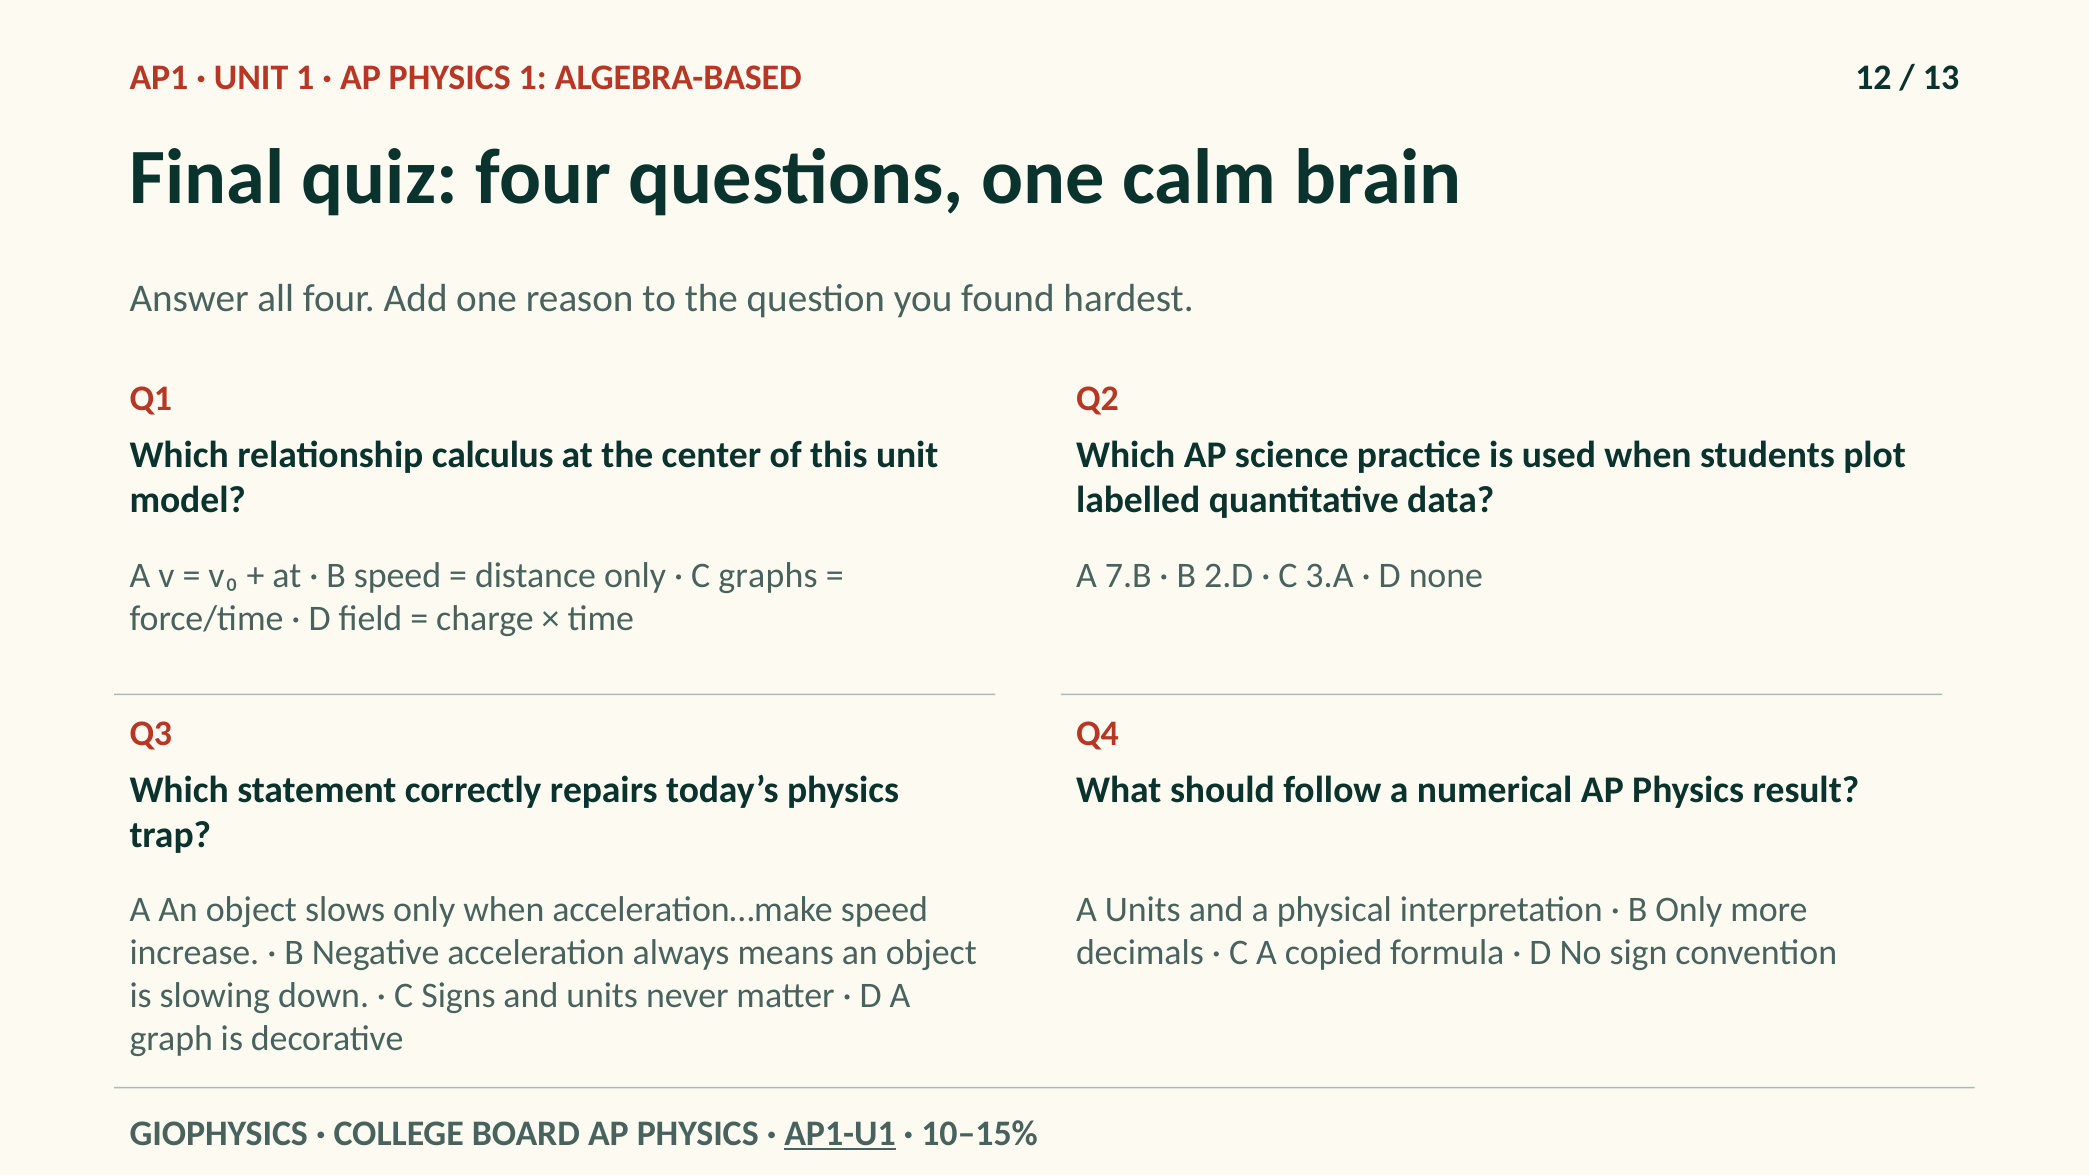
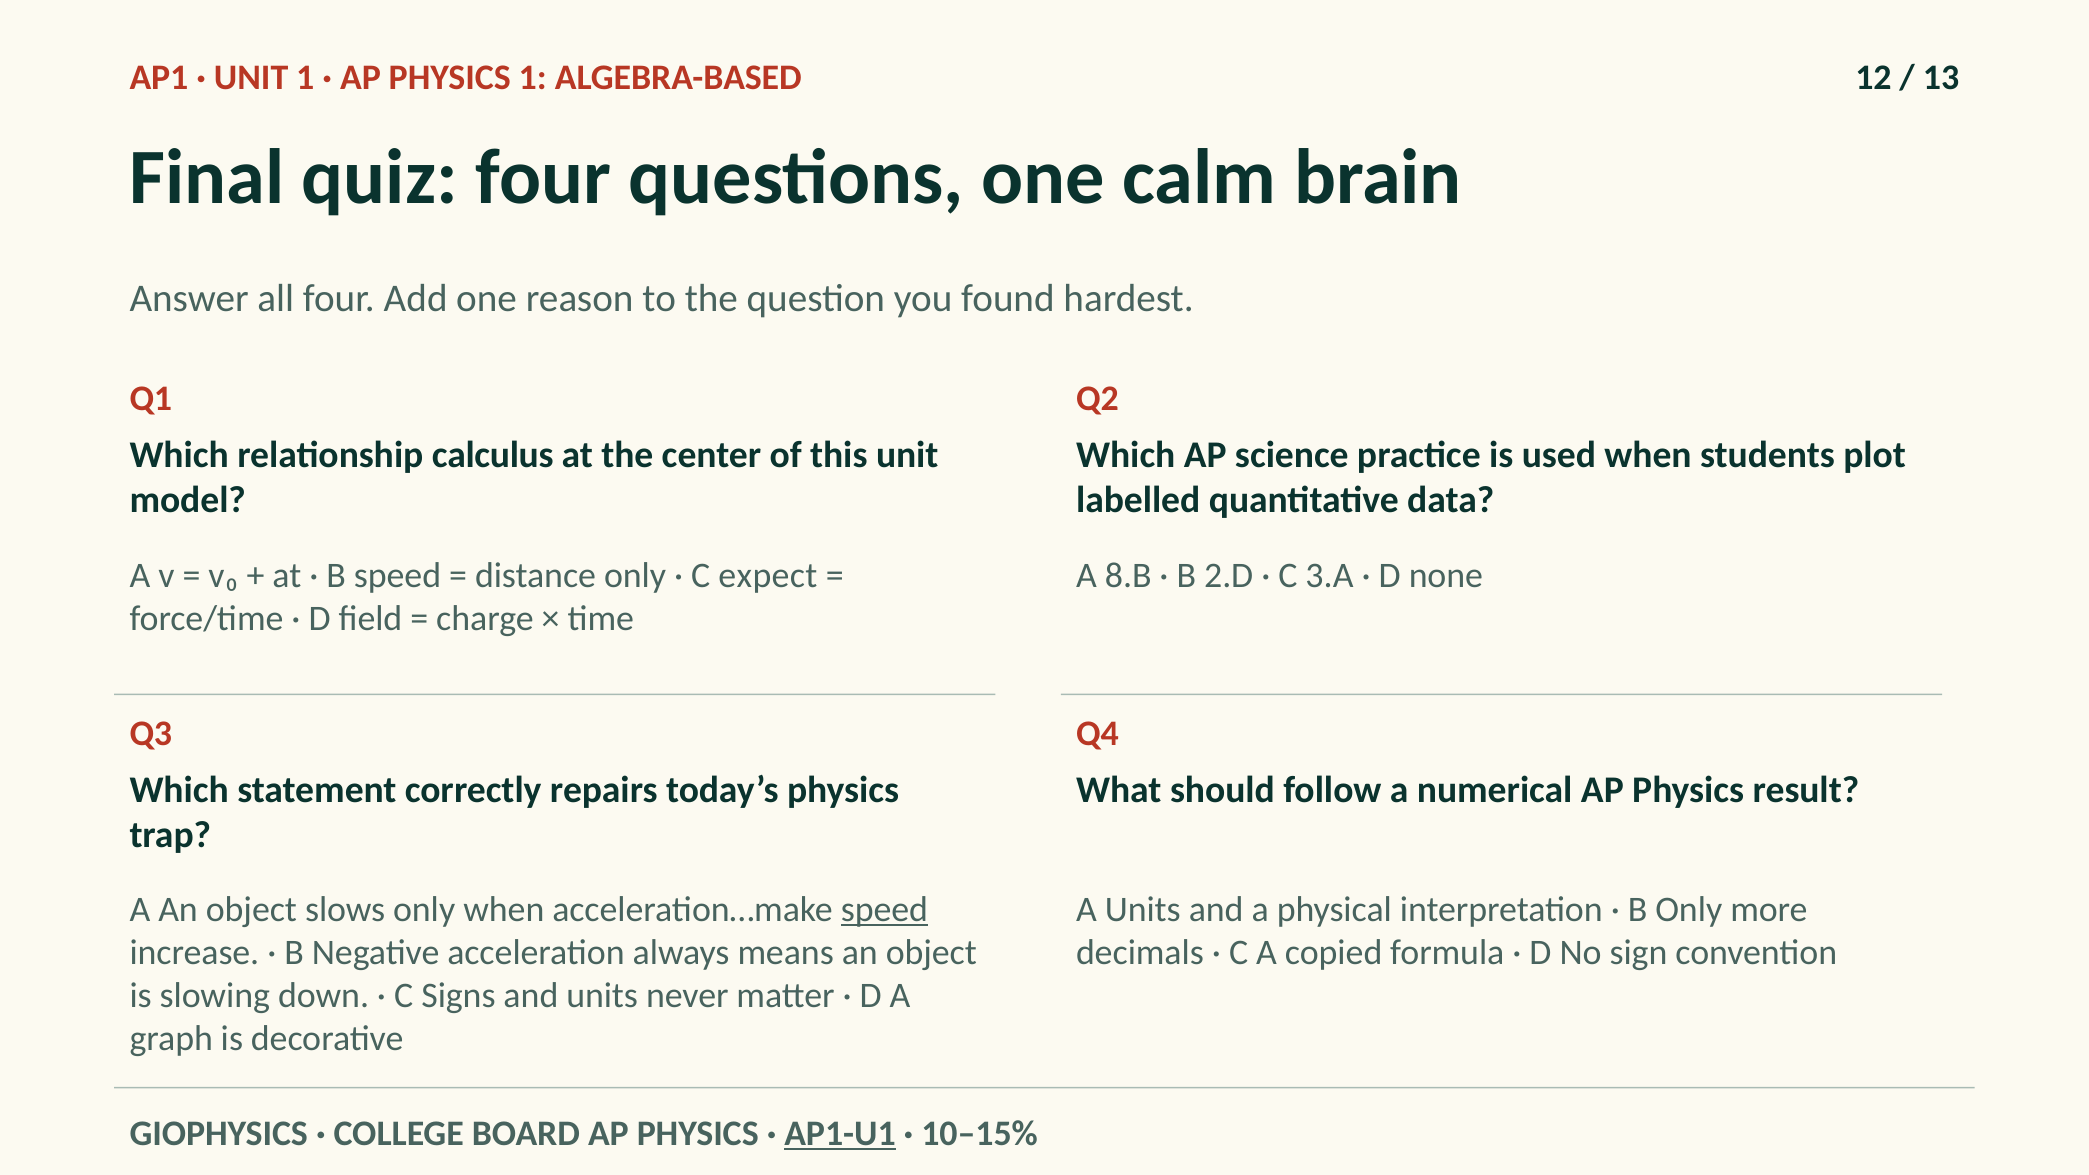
graphs: graphs -> expect
7.B: 7.B -> 8.B
speed at (884, 910) underline: none -> present
